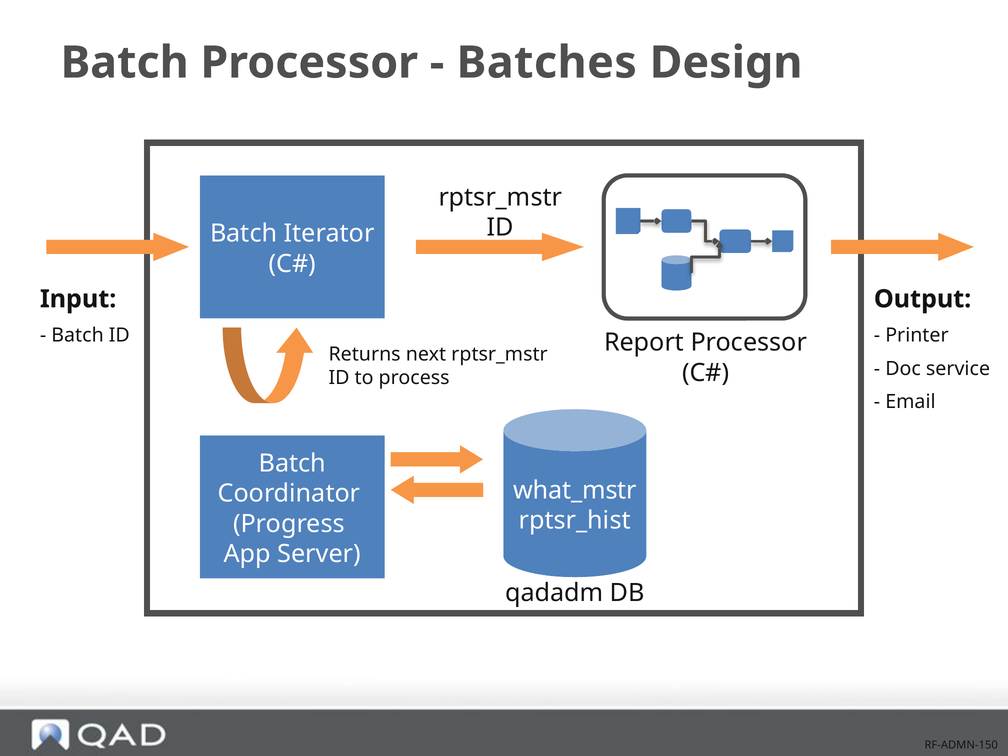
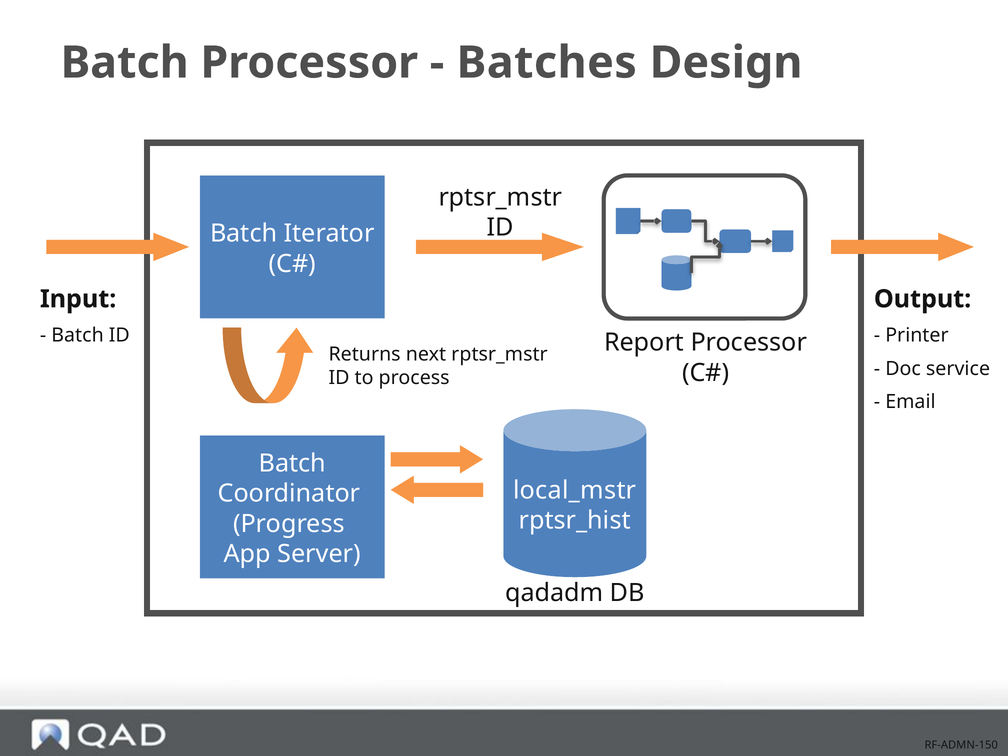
what_mstr: what_mstr -> local_mstr
